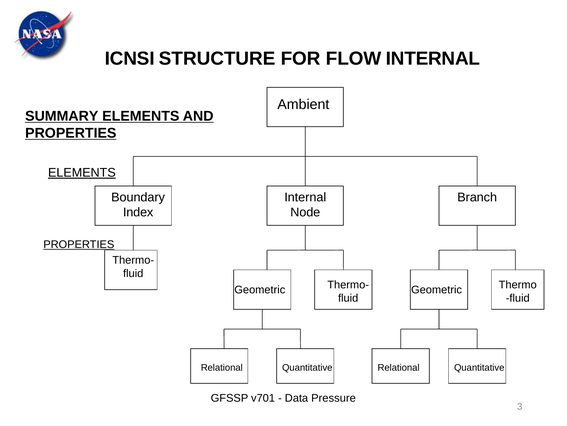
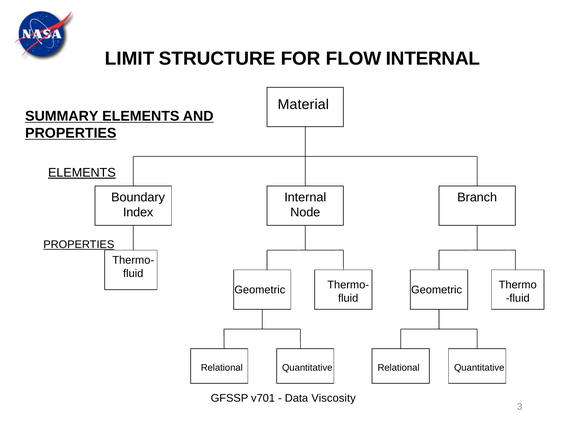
ICNSI: ICNSI -> LIMIT
Ambient: Ambient -> Material
Pressure: Pressure -> Viscosity
